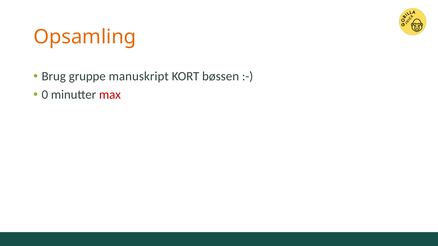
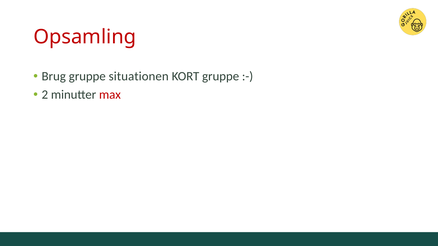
Opsamling colour: orange -> red
manuskript: manuskript -> situationen
KORT bøssen: bøssen -> gruppe
0: 0 -> 2
